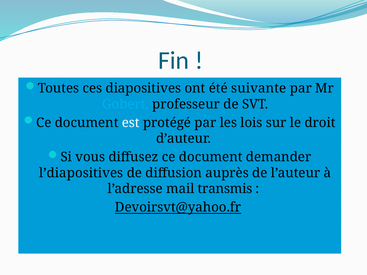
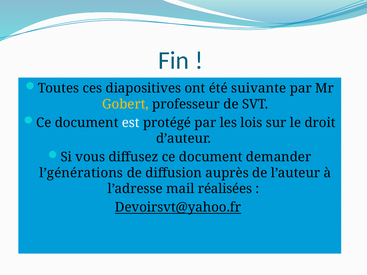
Gobert colour: light blue -> yellow
l’diapositives: l’diapositives -> l’générations
transmis: transmis -> réalisées
